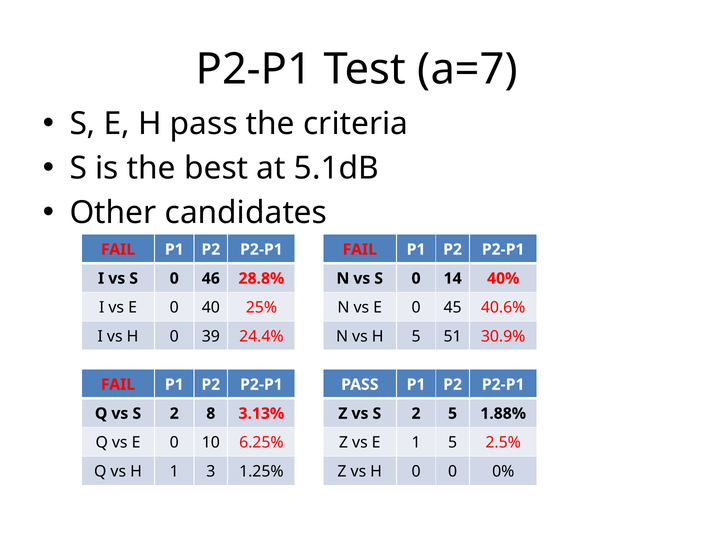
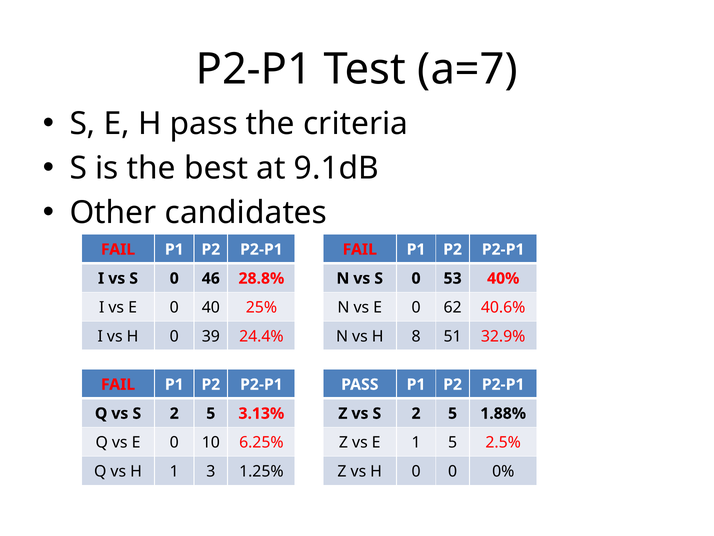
5.1dB: 5.1dB -> 9.1dB
14: 14 -> 53
45: 45 -> 62
H 5: 5 -> 8
30.9%: 30.9% -> 32.9%
8 at (211, 413): 8 -> 5
